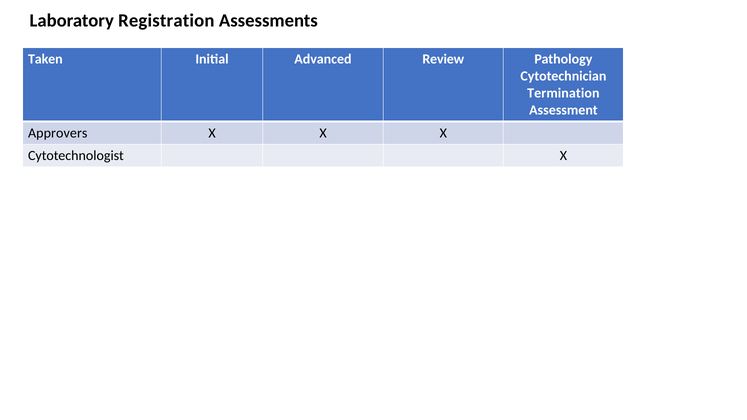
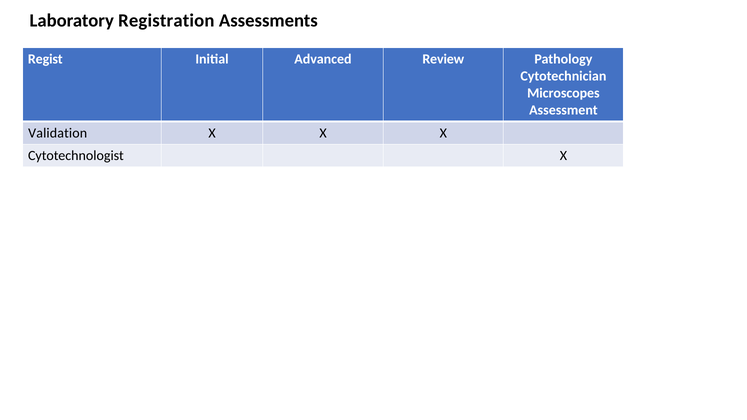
Taken: Taken -> Regist
Termination: Termination -> Microscopes
Approvers: Approvers -> Validation
